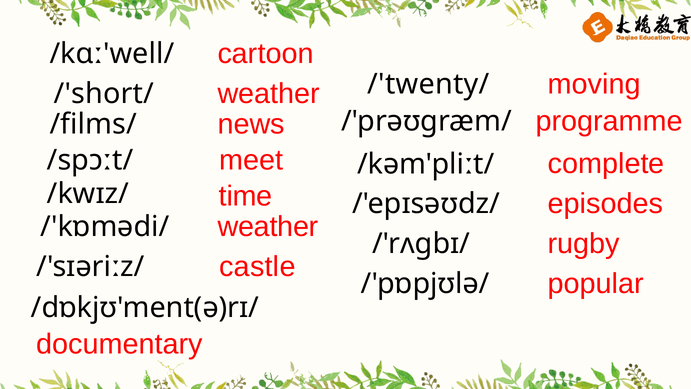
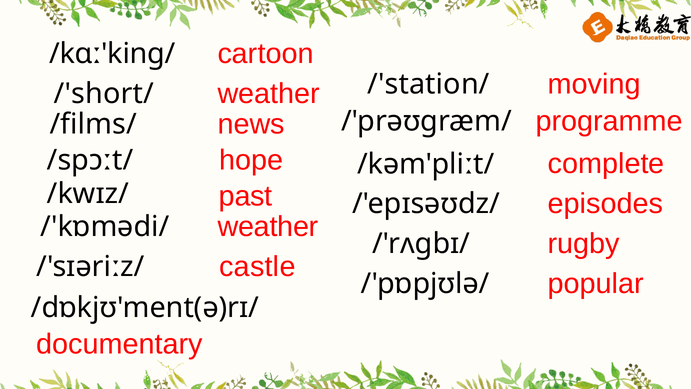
/kɑː'well/: /kɑː'well/ -> /kɑː'king/
/'twenty/: /'twenty/ -> /'station/
meet: meet -> hope
time: time -> past
